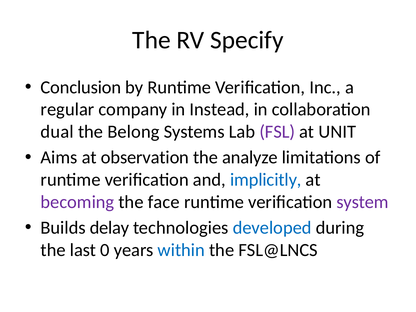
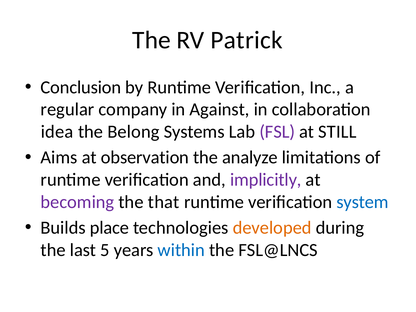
Specify: Specify -> Patrick
Instead: Instead -> Against
dual: dual -> idea
UNIT: UNIT -> STILL
implicitly colour: blue -> purple
face: face -> that
system colour: purple -> blue
delay: delay -> place
developed colour: blue -> orange
0: 0 -> 5
